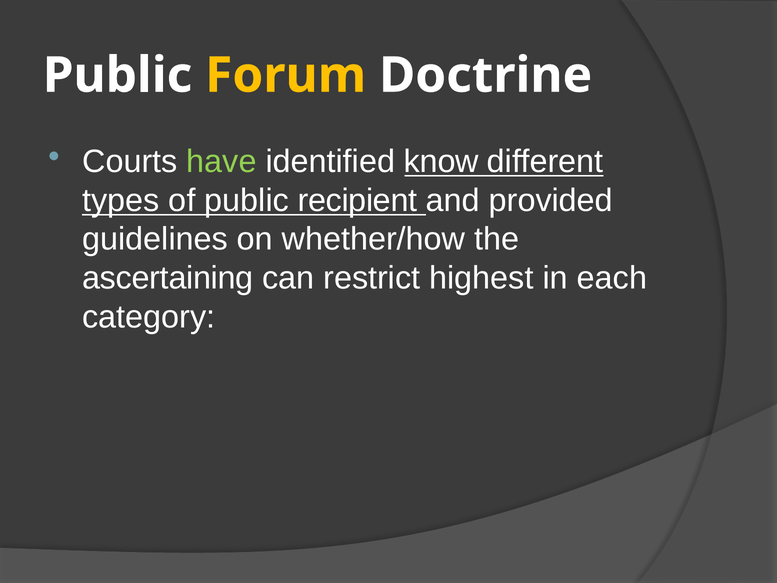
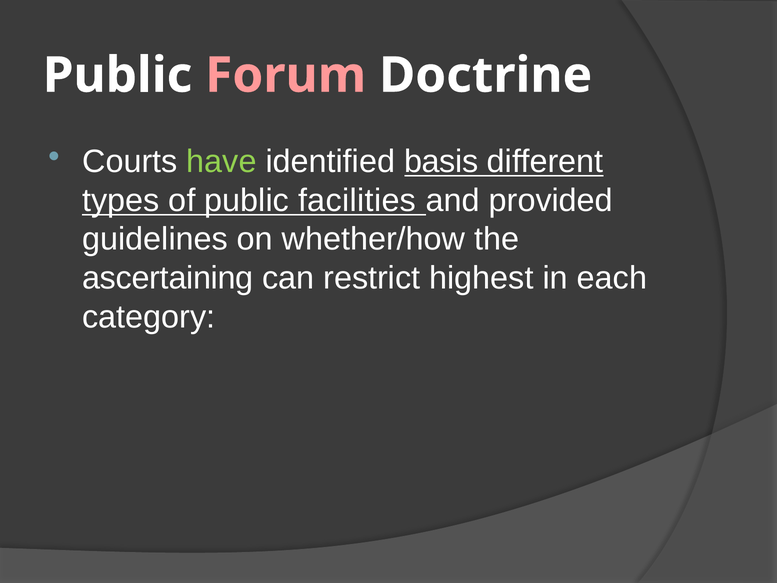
Forum colour: yellow -> pink
know: know -> basis
recipient: recipient -> facilities
